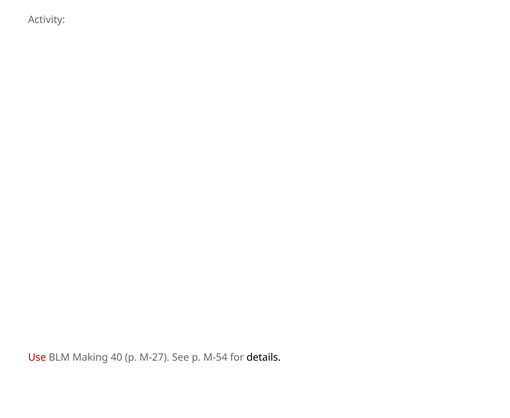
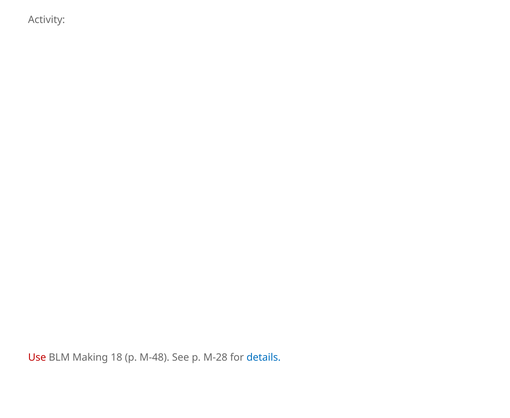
40: 40 -> 18
M-27: M-27 -> M-48
M-54: M-54 -> M-28
details colour: black -> blue
